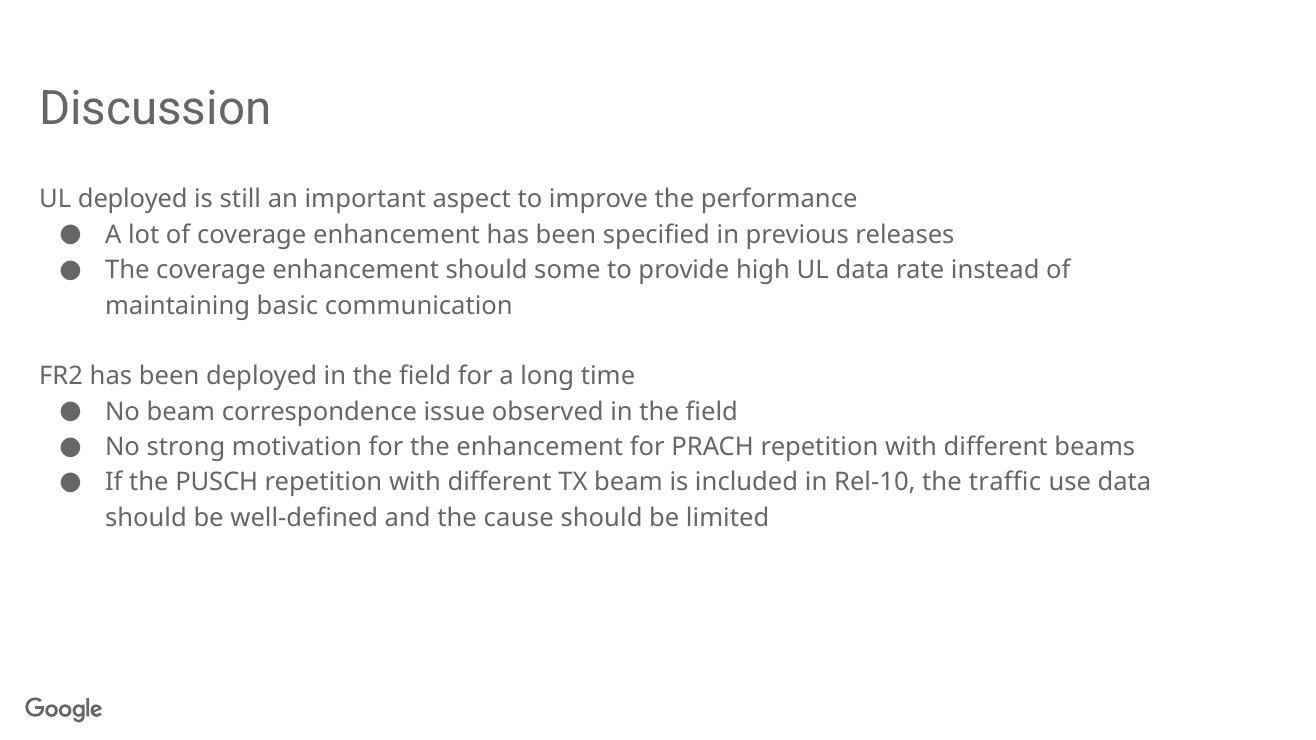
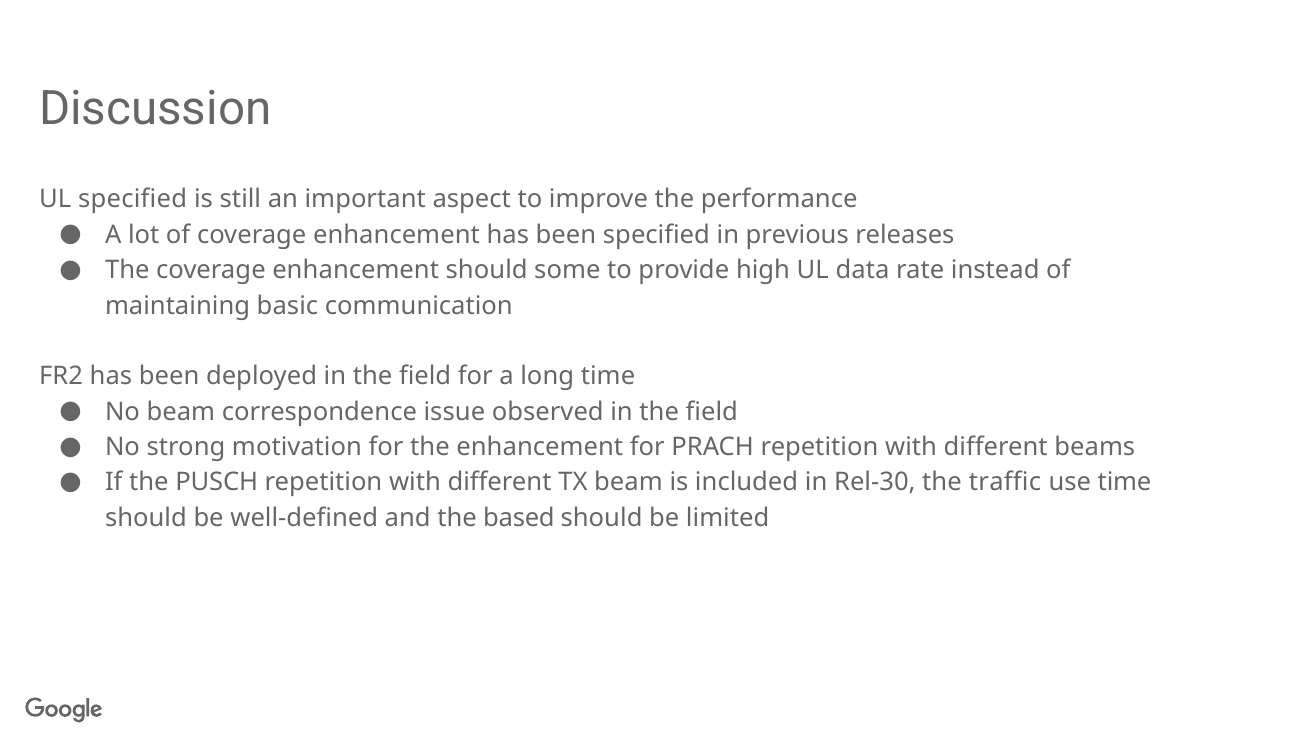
UL deployed: deployed -> specified
Rel-10: Rel-10 -> Rel-30
use data: data -> time
cause: cause -> based
